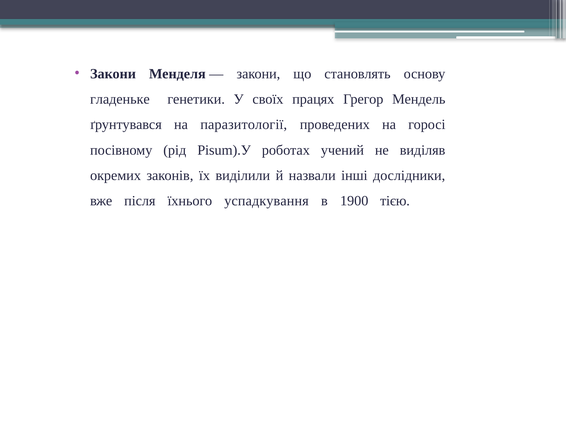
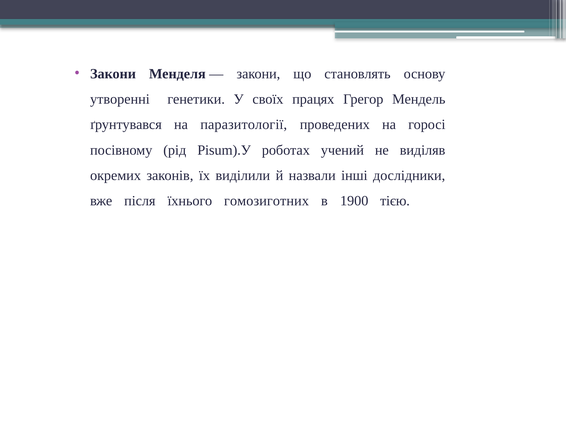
гладеньке: гладеньке -> утворенні
успадкування: успадкування -> гомозиготних
